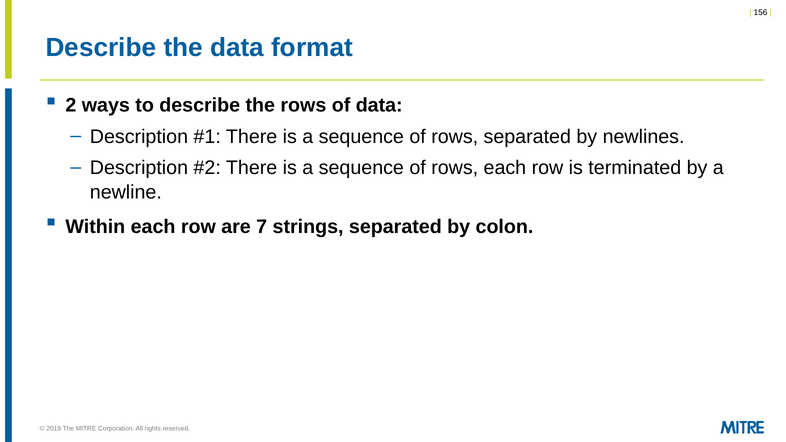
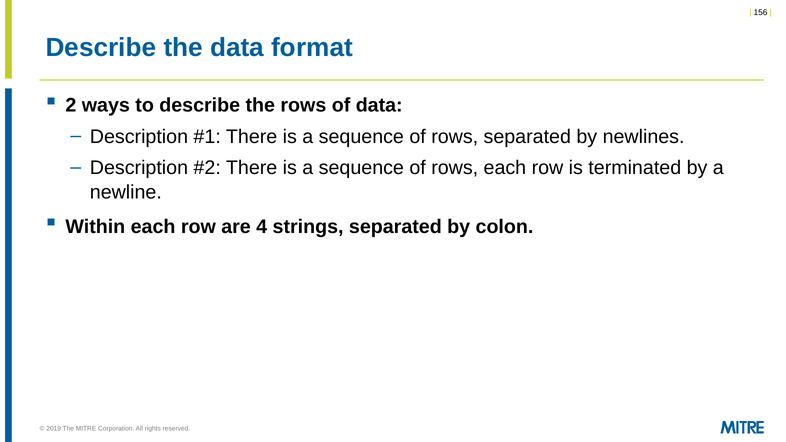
7: 7 -> 4
